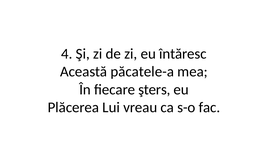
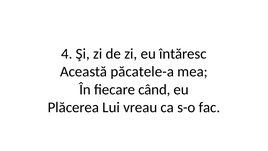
şters: şters -> când
